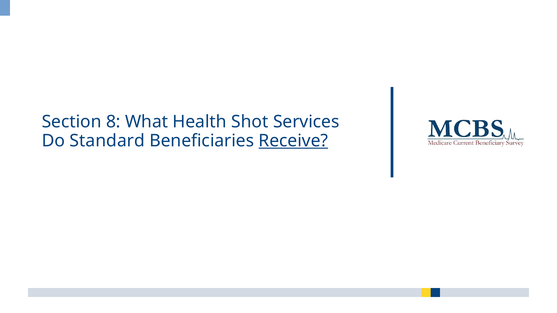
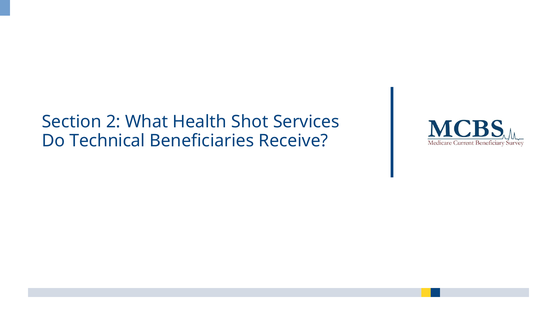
8: 8 -> 2
Standard: Standard -> Technical
Receive underline: present -> none
